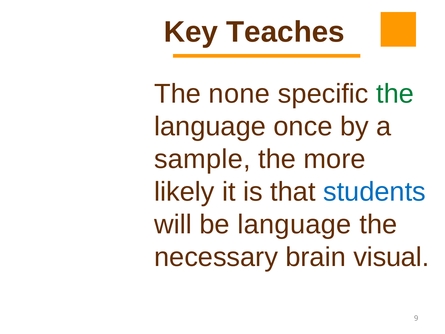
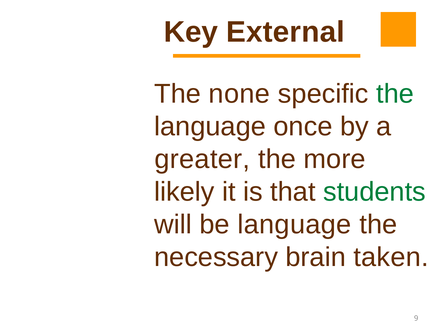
Teaches: Teaches -> External
sample: sample -> greater
students colour: blue -> green
visual: visual -> taken
